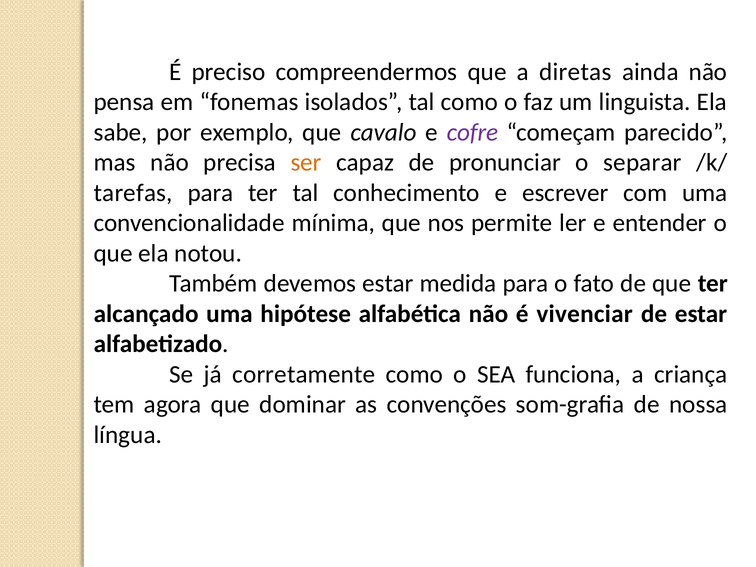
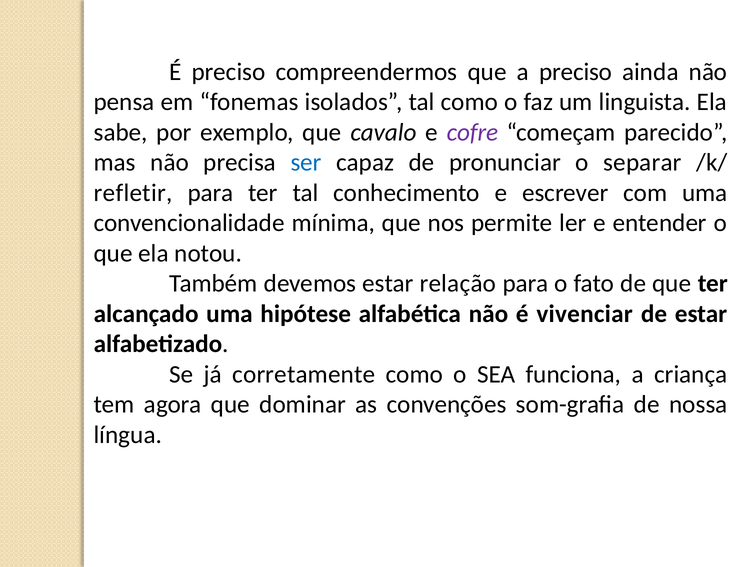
a diretas: diretas -> preciso
ser colour: orange -> blue
tarefas: tarefas -> refletir
medida: medida -> relação
